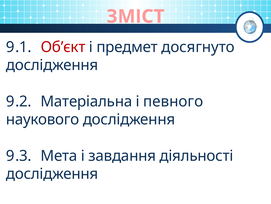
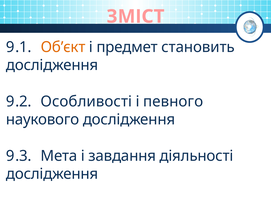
Об’єкт colour: red -> orange
досягнуто: досягнуто -> становить
Матеріальна: Матеріальна -> Особливості
